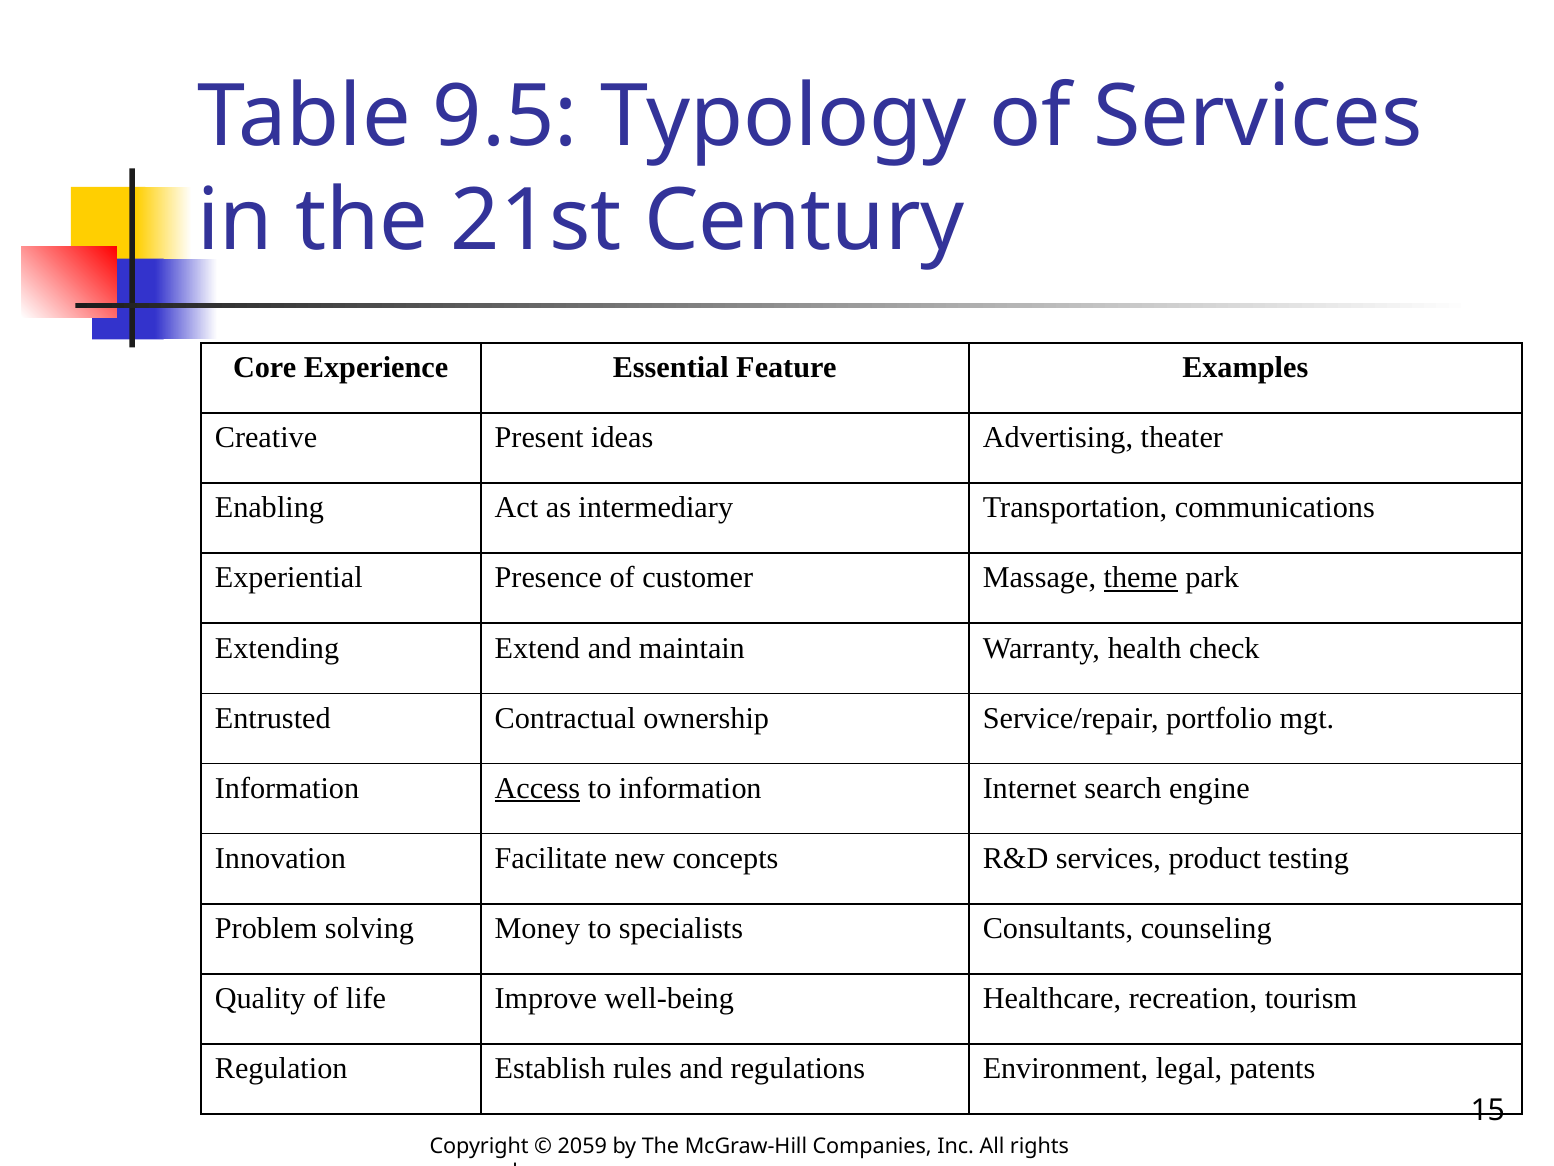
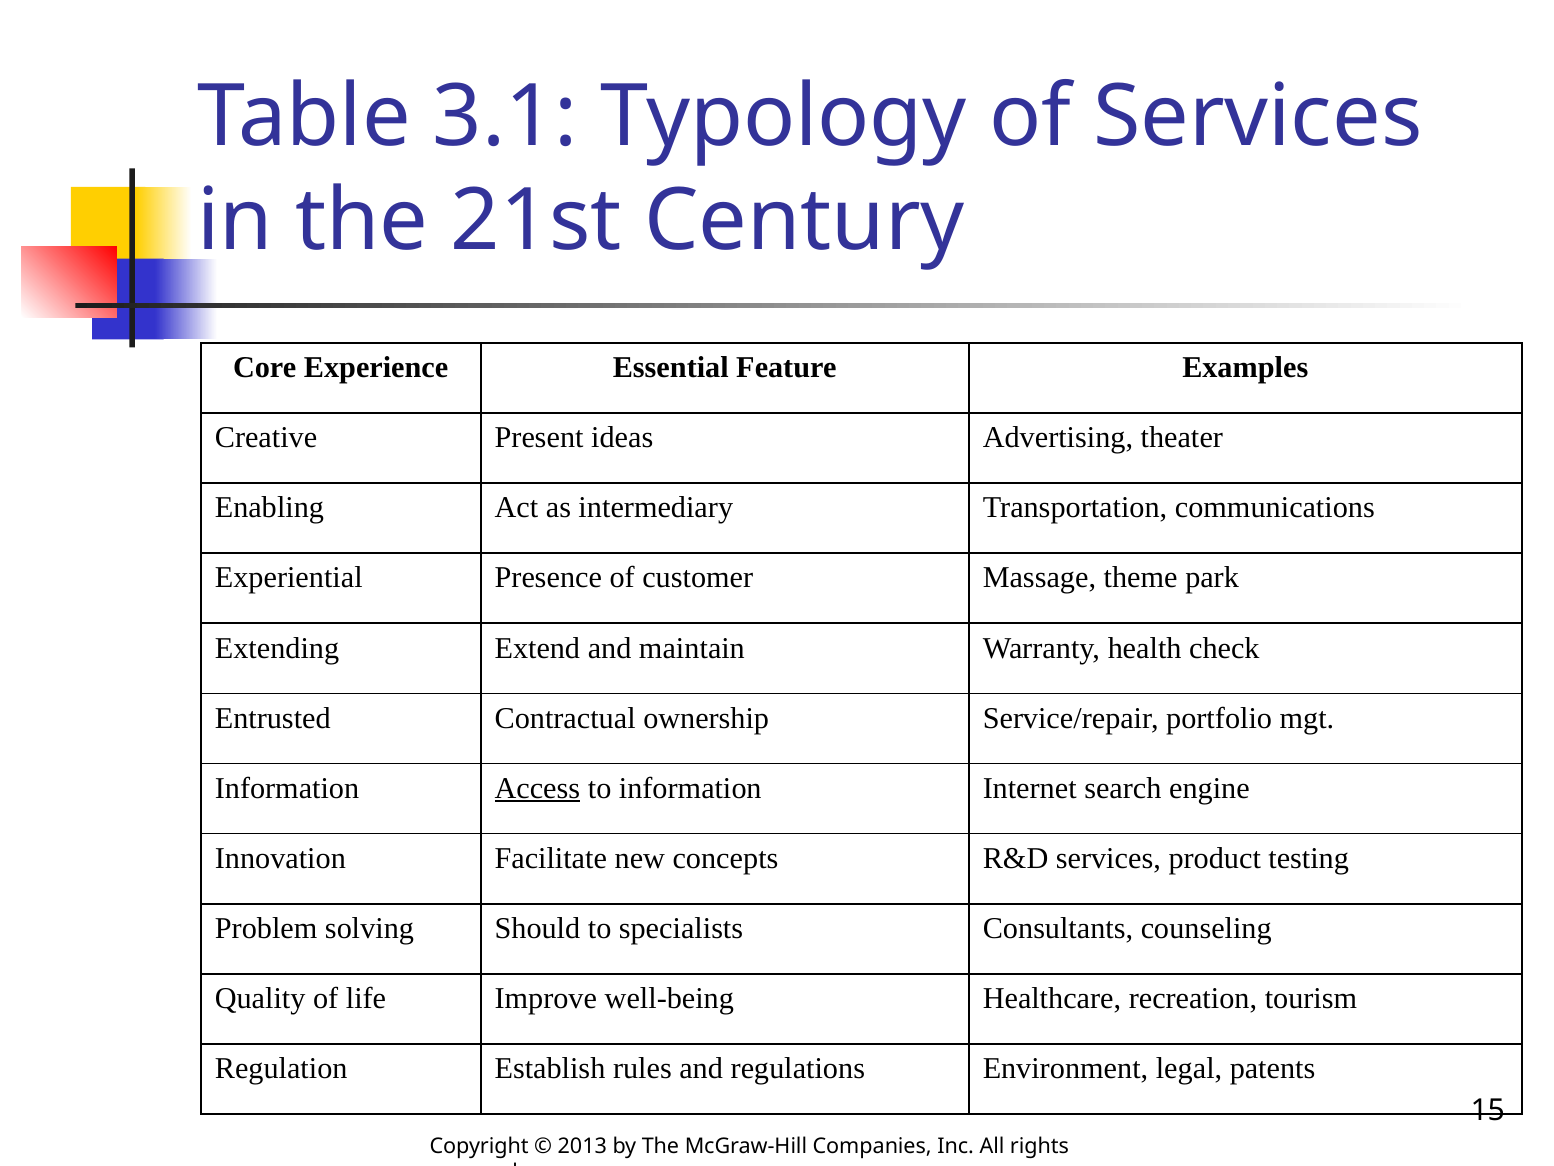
9.5: 9.5 -> 3.1
theme underline: present -> none
Money: Money -> Should
2059: 2059 -> 2013
